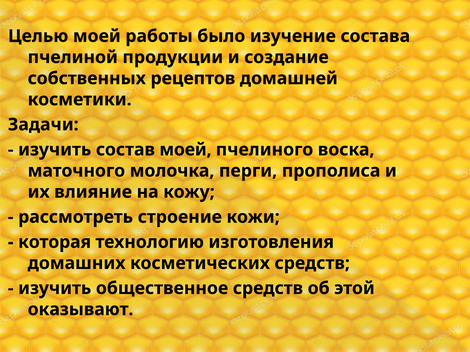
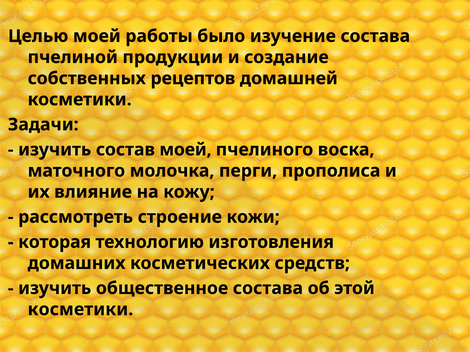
общественное средств: средств -> состава
оказывают at (81, 310): оказывают -> косметики
